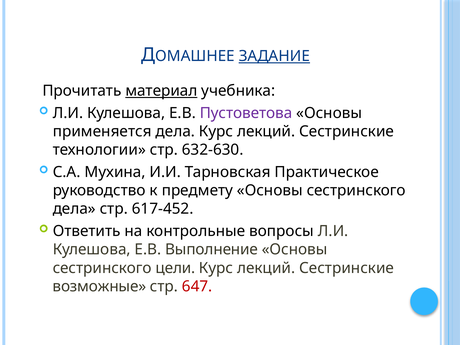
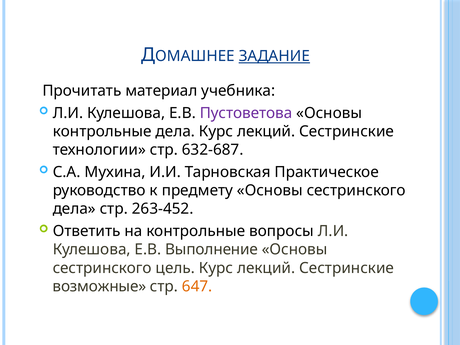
материал underline: present -> none
применяется at (102, 131): применяется -> контрольные
632-630: 632-630 -> 632-687
617-452: 617-452 -> 263-452
цели: цели -> цель
647 colour: red -> orange
